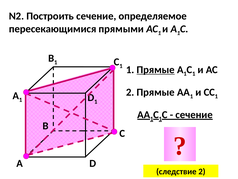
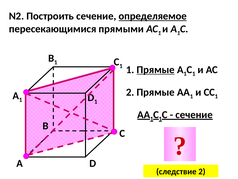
определяемое underline: none -> present
